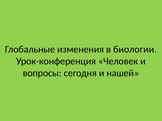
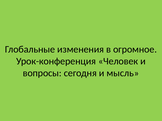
биологии: биологии -> огромное
нашей: нашей -> мысль
